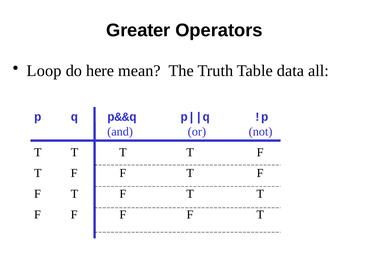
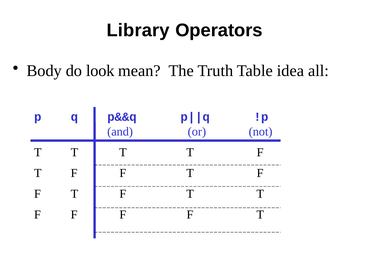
Greater: Greater -> Library
Loop: Loop -> Body
here: here -> look
data: data -> idea
